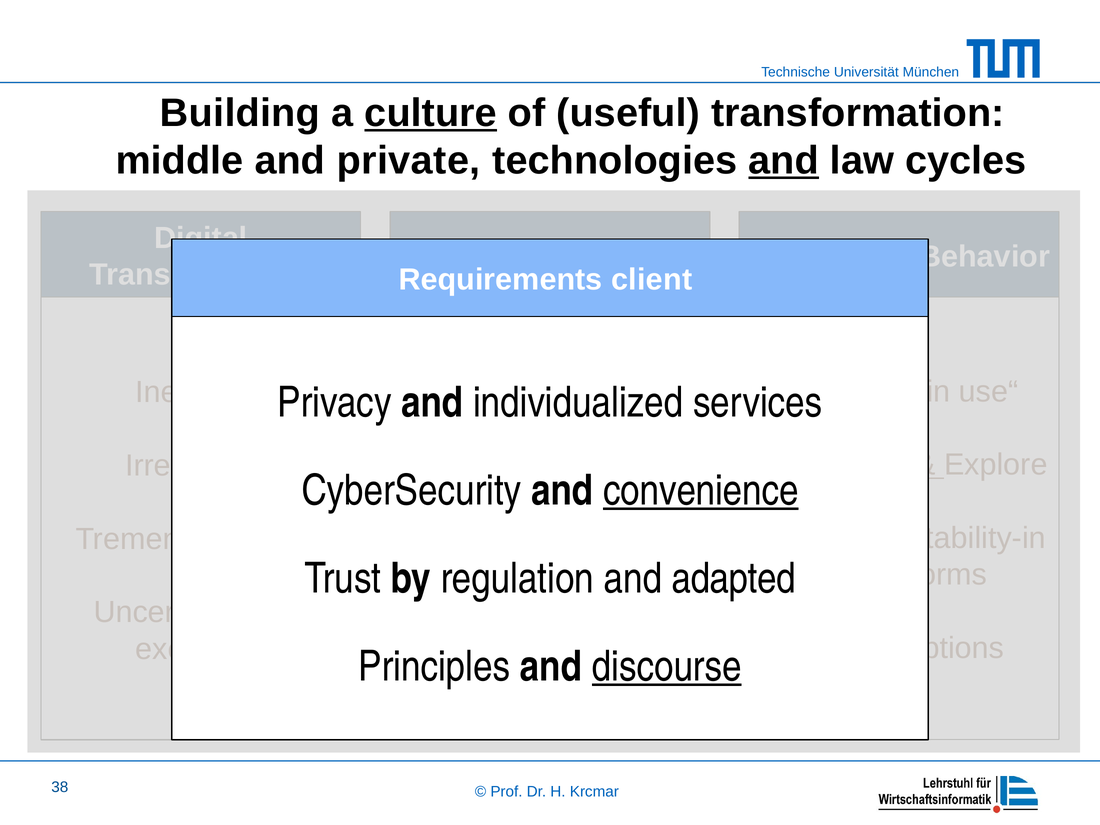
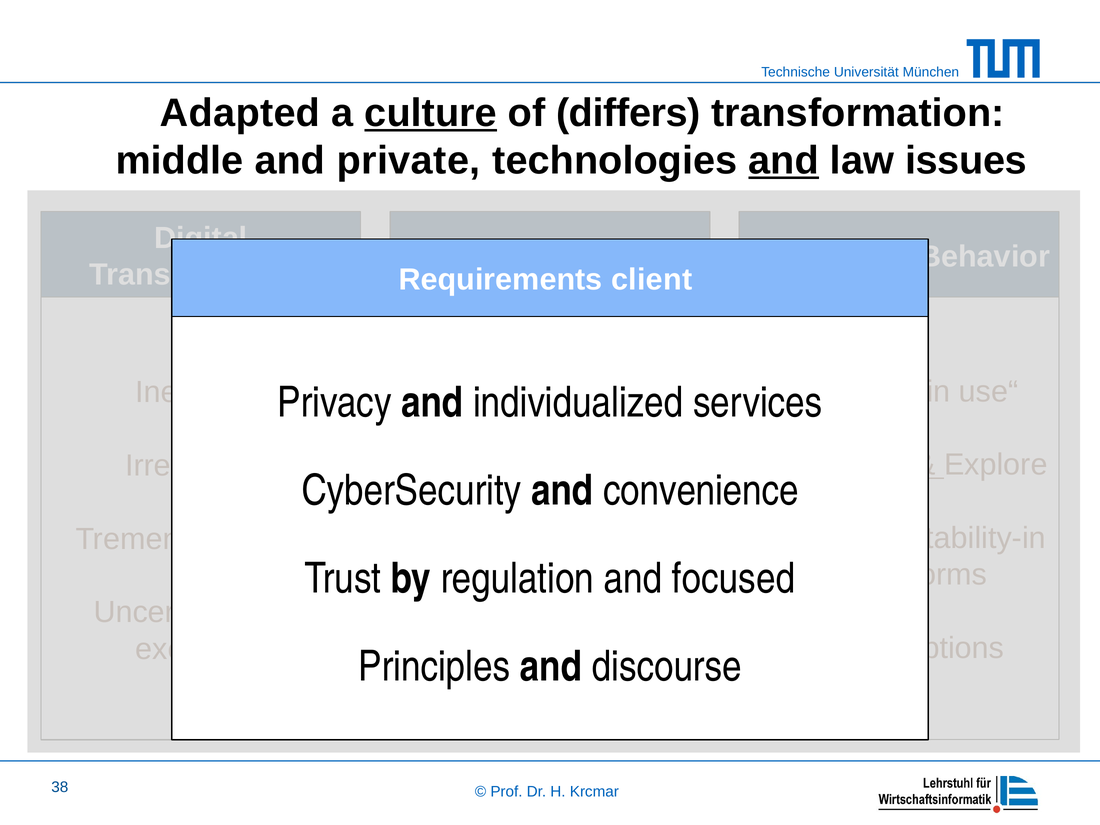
Building: Building -> Adapted
useful: useful -> differs
cycles: cycles -> issues
convenience underline: present -> none
adapted: adapted -> focused
discourse underline: present -> none
